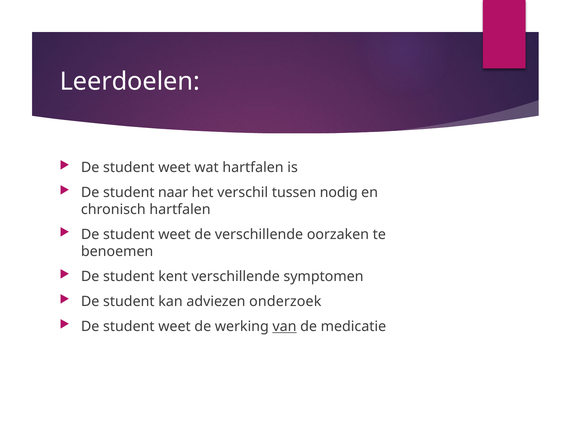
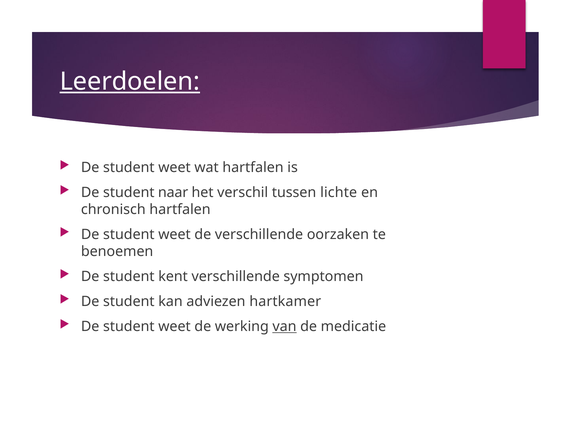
Leerdoelen underline: none -> present
nodig: nodig -> lichte
onderzoek: onderzoek -> hartkamer
